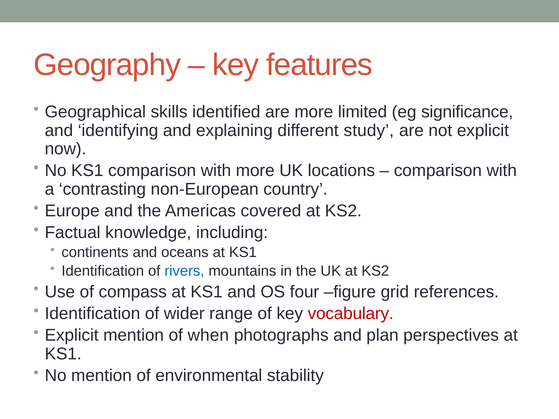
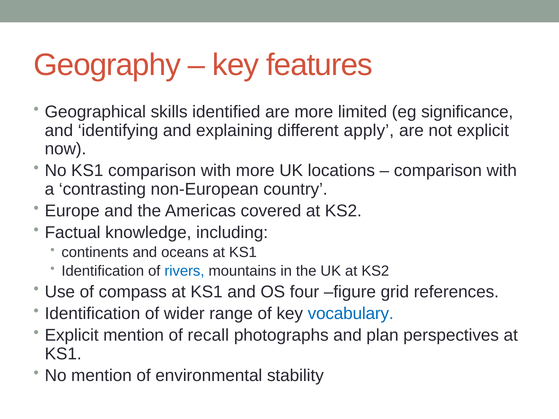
study: study -> apply
vocabulary colour: red -> blue
when: when -> recall
